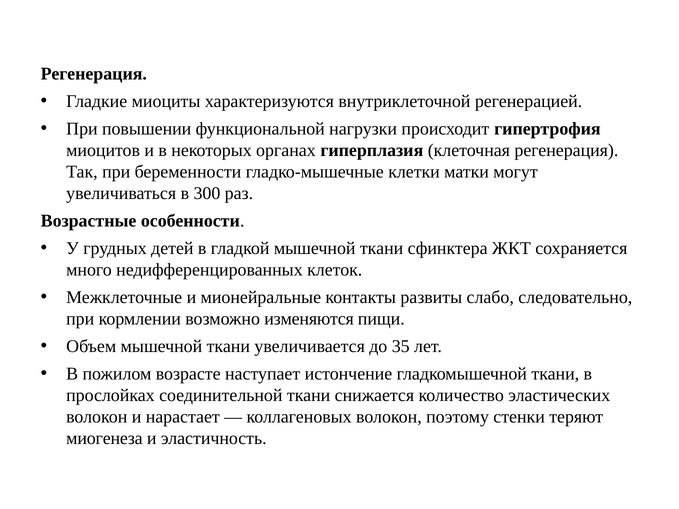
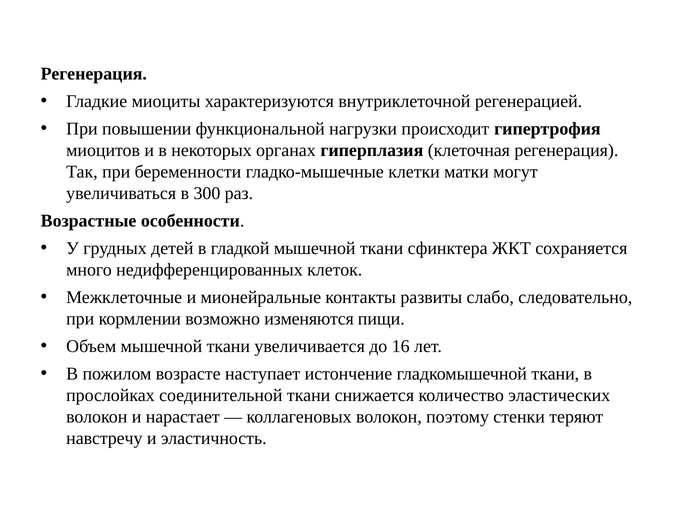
35: 35 -> 16
миогенеза: миогенеза -> навстречу
